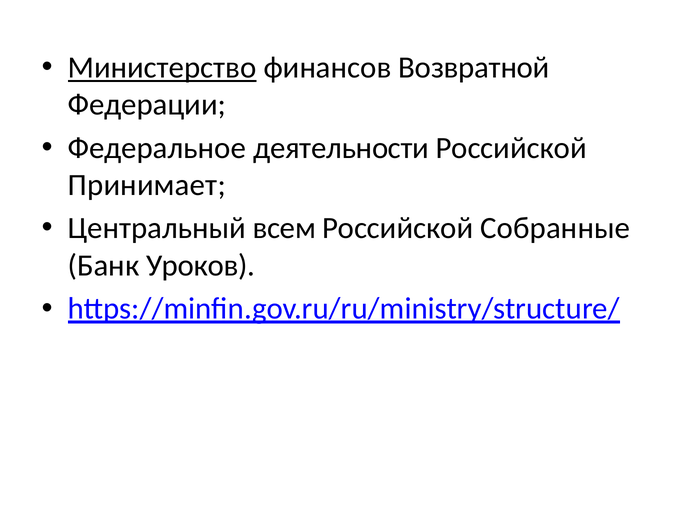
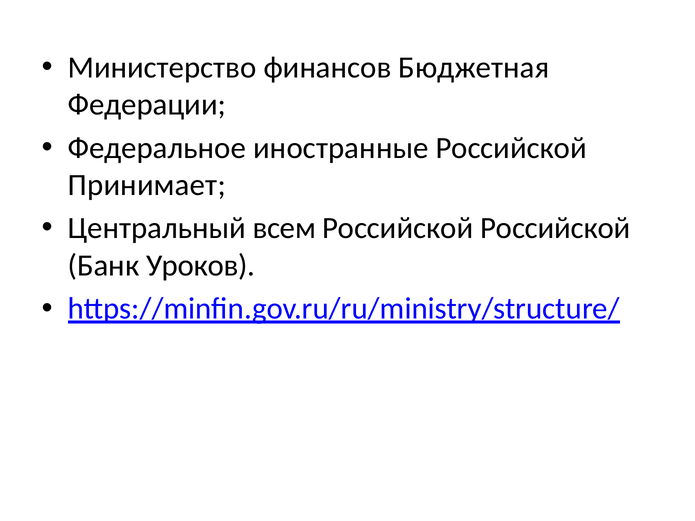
Министерство underline: present -> none
Возвратной: Возвратной -> Бюджетная
деятельности: деятельности -> иностранные
Российской Собранные: Собранные -> Российской
